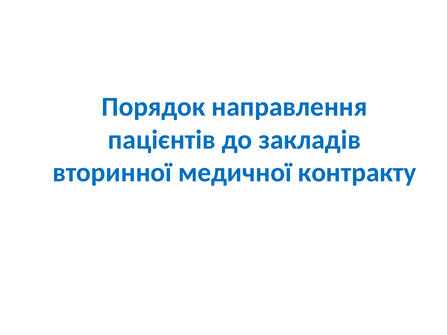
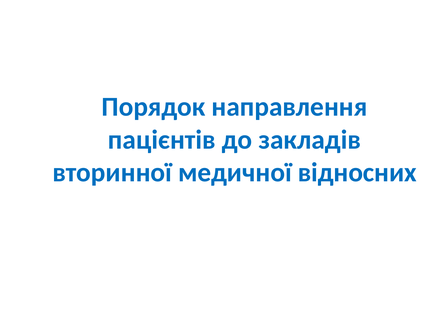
контракту: контракту -> відносних
